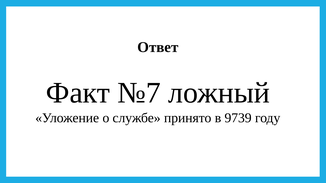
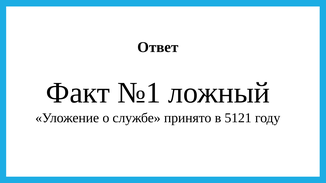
№7: №7 -> №1
9739: 9739 -> 5121
